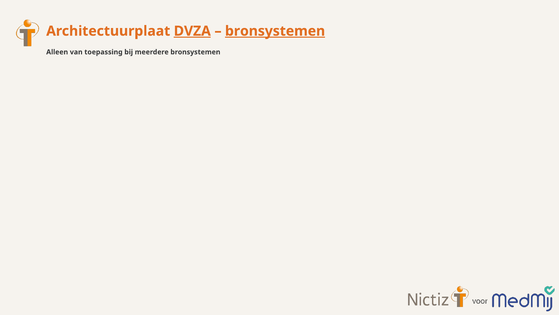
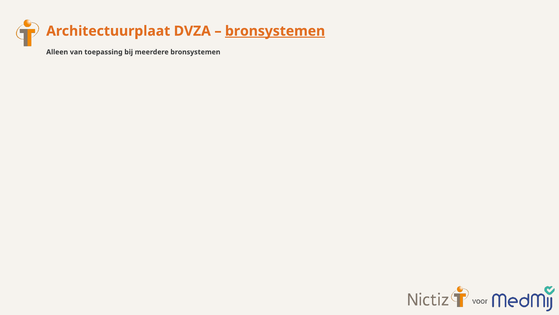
DVZA underline: present -> none
